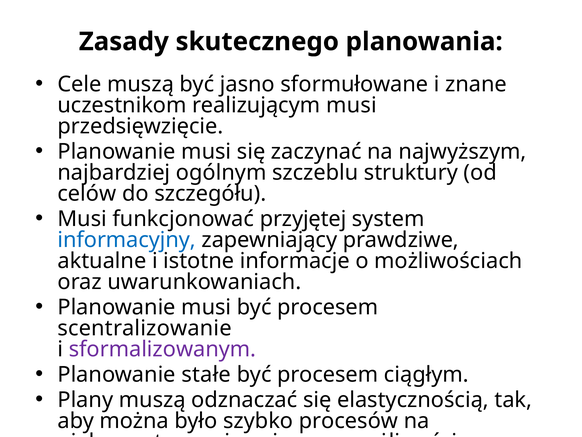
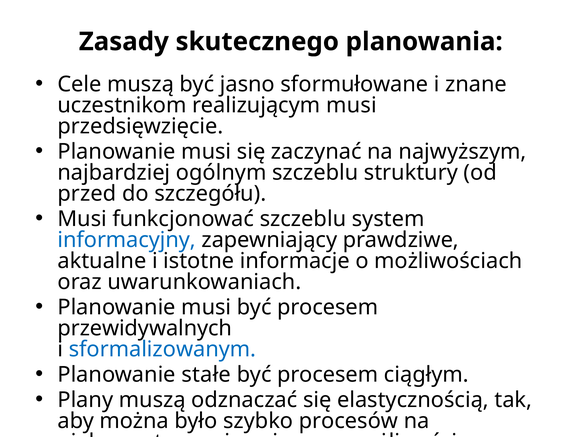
celów: celów -> przed
funkcjonować przyjętej: przyjętej -> szczeblu
scentralizowanie: scentralizowanie -> przewidywalnych
sformalizowanym colour: purple -> blue
